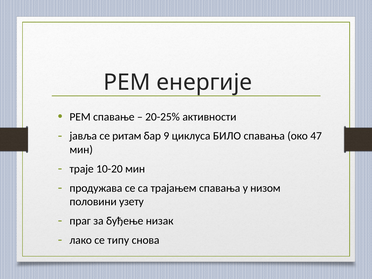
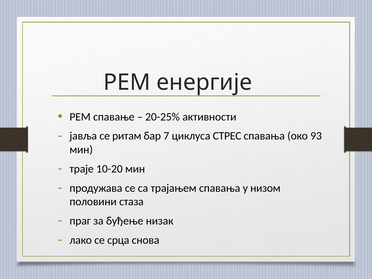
9: 9 -> 7
БИЛО: БИЛО -> СТРЕС
47: 47 -> 93
узeту: узeту -> стаза
типу: типу -> срцa
